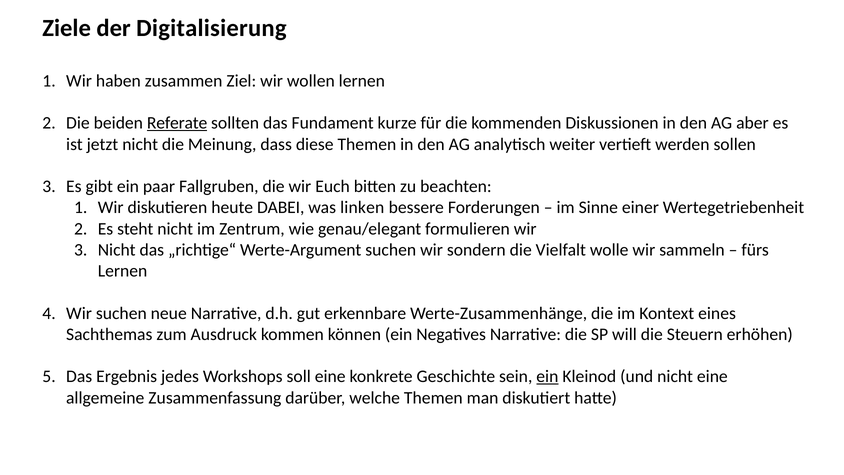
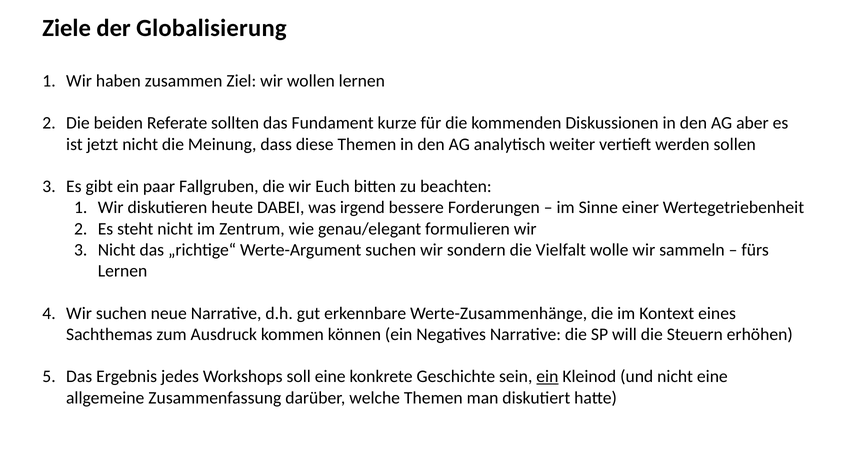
Digitalisierung: Digitalisierung -> Globalisierung
Referate underline: present -> none
linken: linken -> irgend
